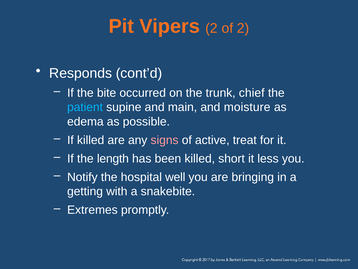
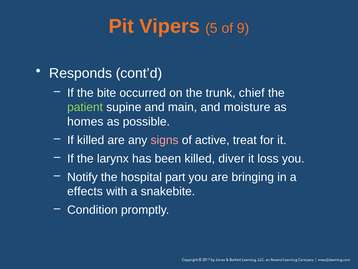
Vipers 2: 2 -> 5
of 2: 2 -> 9
patient colour: light blue -> light green
edema: edema -> homes
length: length -> larynx
short: short -> diver
less: less -> loss
well: well -> part
getting: getting -> effects
Extremes: Extremes -> Condition
